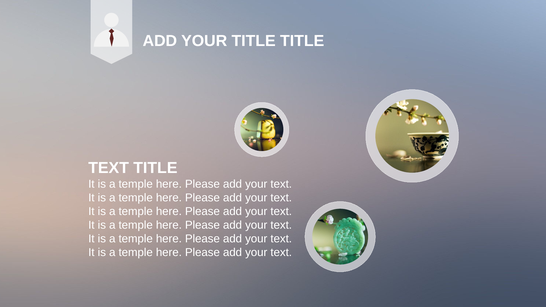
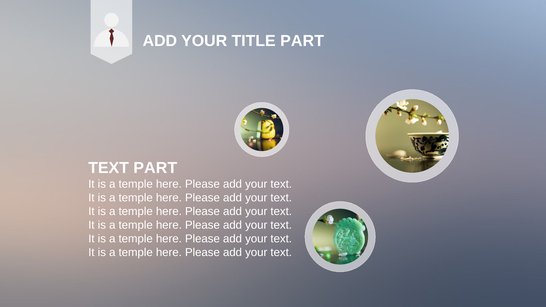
TITLE TITLE: TITLE -> PART
TEXT TITLE: TITLE -> PART
